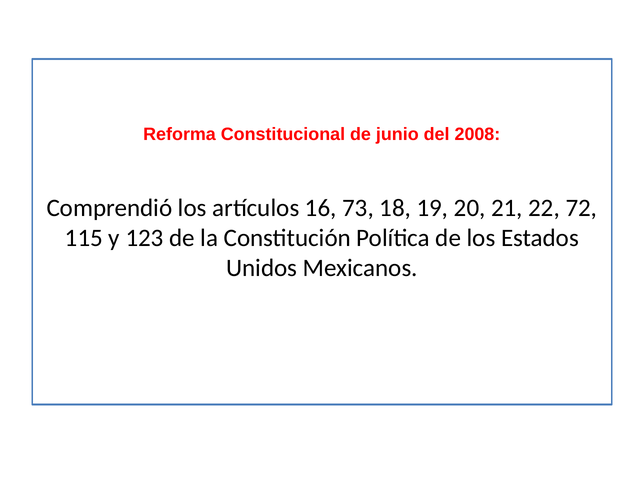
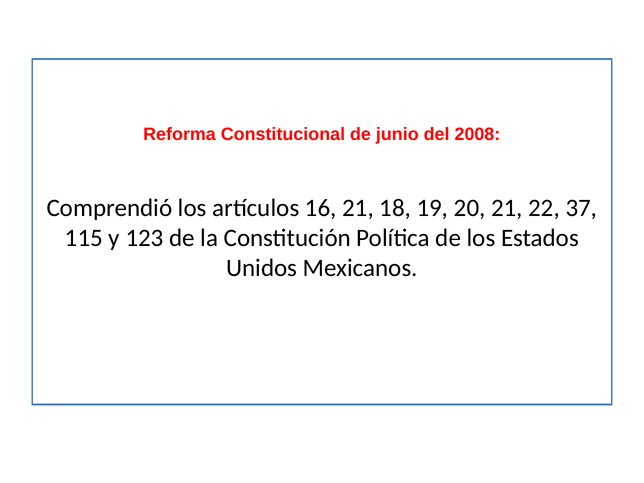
16 73: 73 -> 21
72: 72 -> 37
